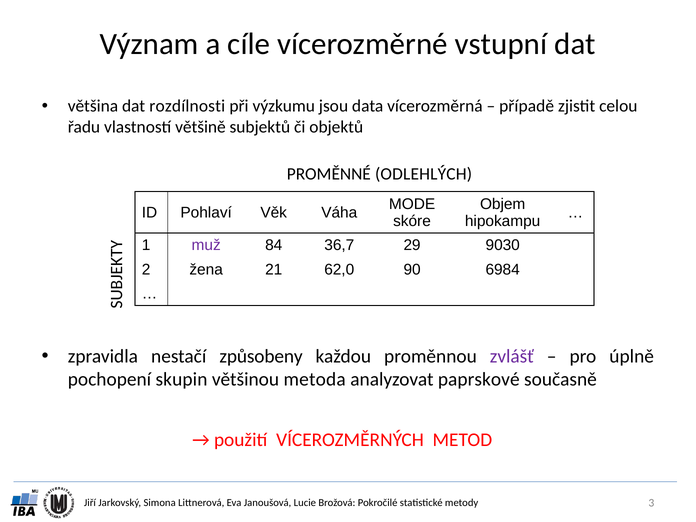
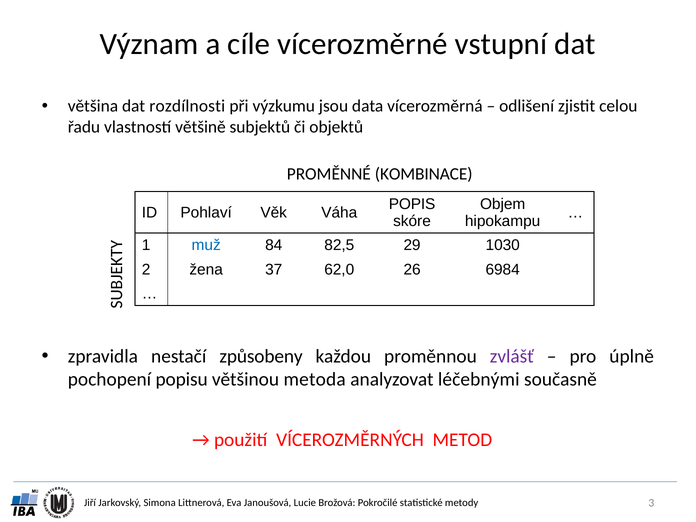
případě: případě -> odlišení
ODLEHLÝCH: ODLEHLÝCH -> KOMBINACE
MODE: MODE -> POPIS
muž colour: purple -> blue
36,7: 36,7 -> 82,5
9030: 9030 -> 1030
21: 21 -> 37
90: 90 -> 26
skupin: skupin -> popisu
paprskové: paprskové -> léčebnými
